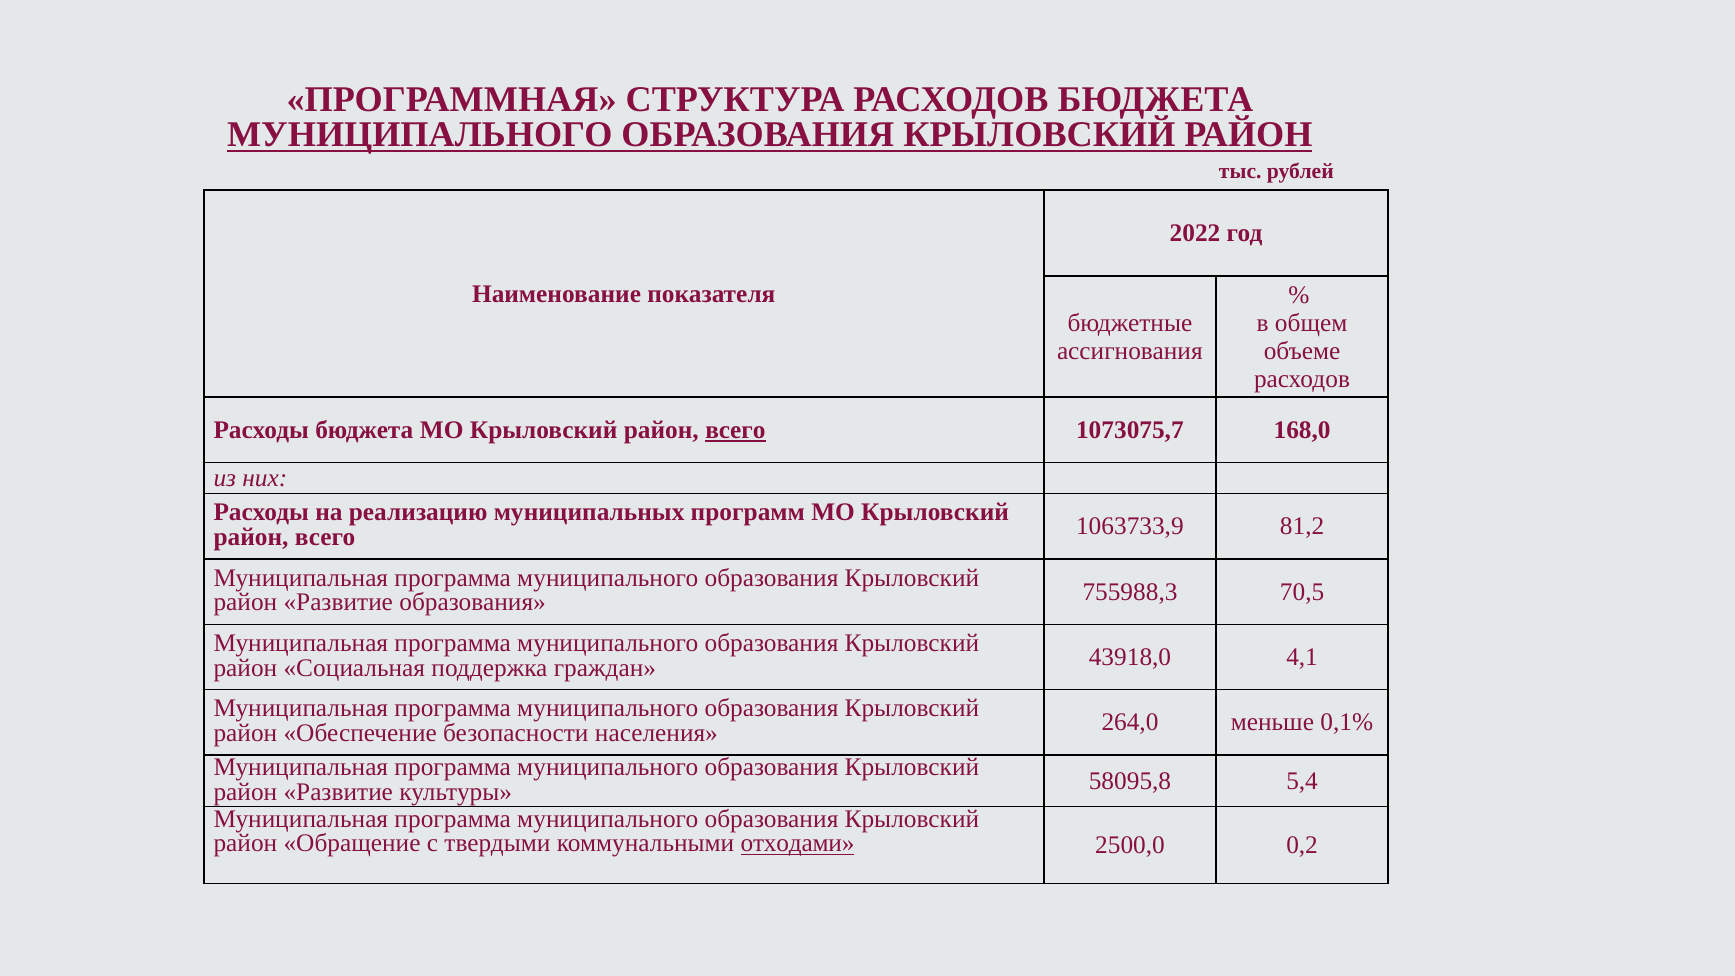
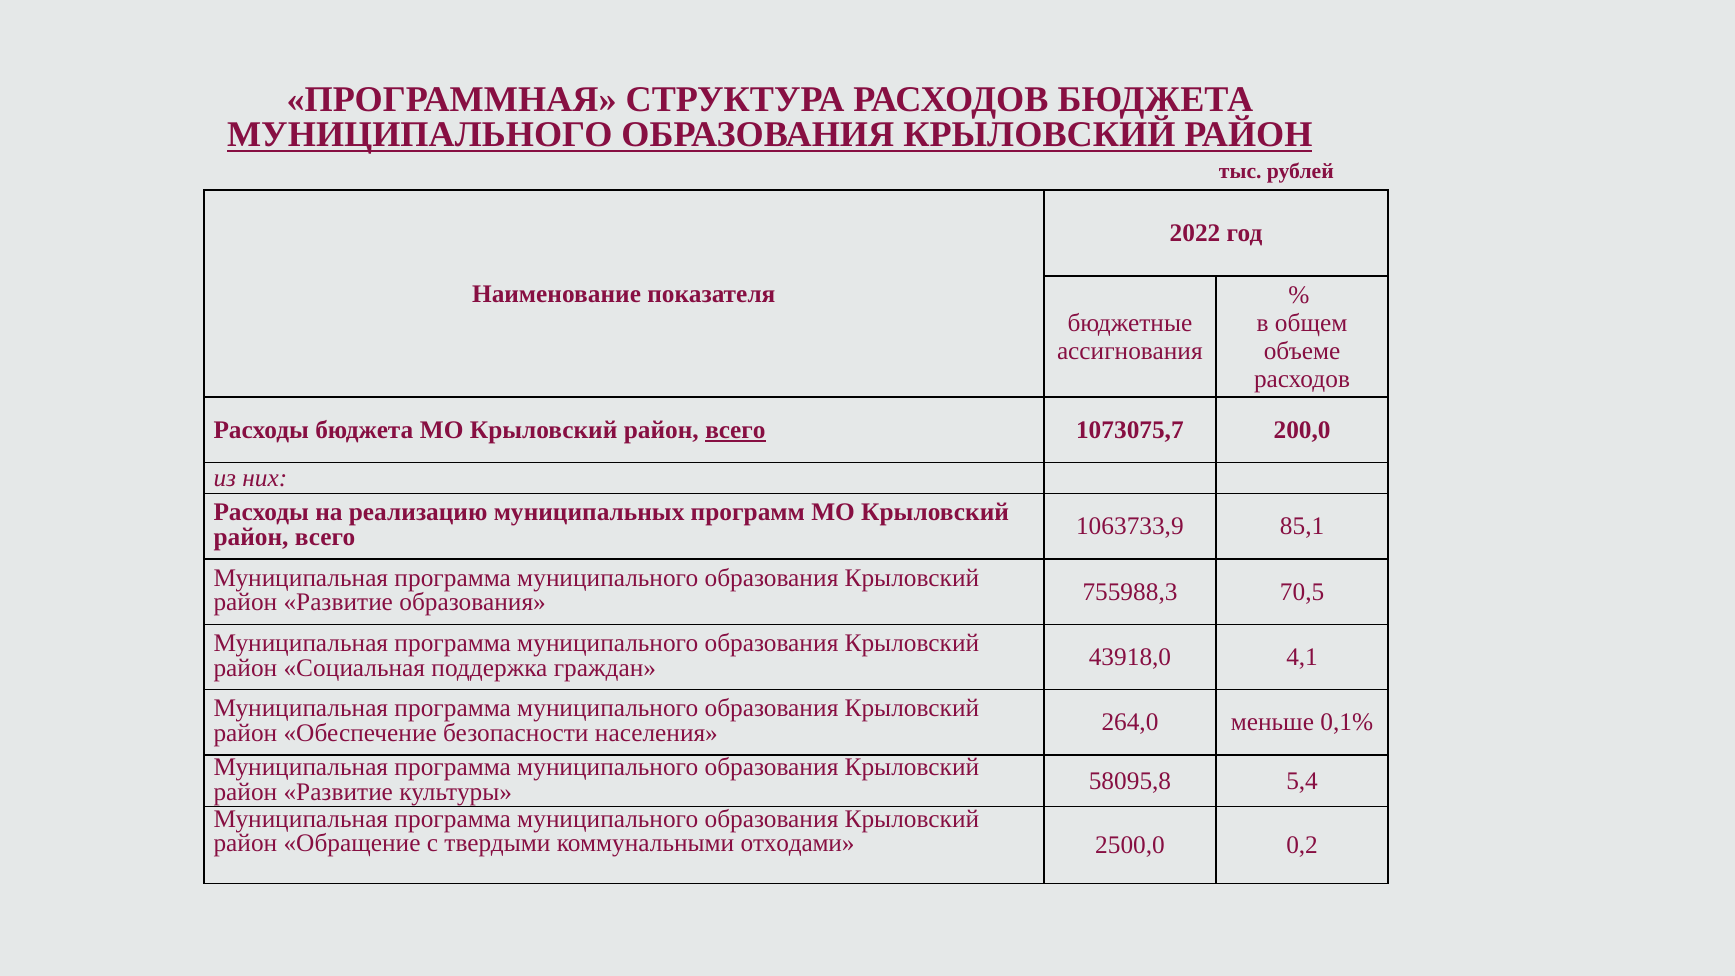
168,0: 168,0 -> 200,0
81,2: 81,2 -> 85,1
отходами underline: present -> none
